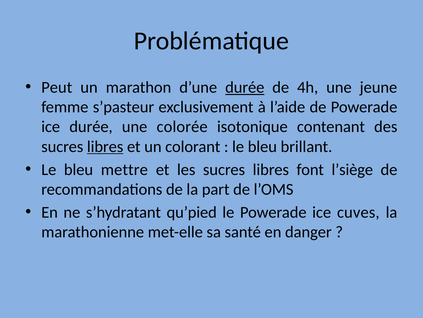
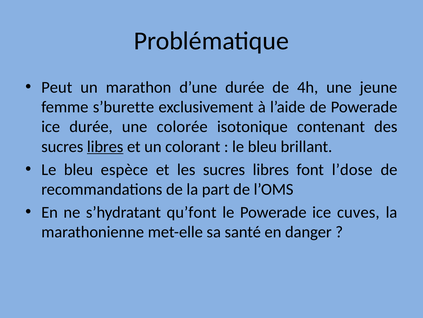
durée at (245, 87) underline: present -> none
s’pasteur: s’pasteur -> s’burette
mettre: mettre -> espèce
l’siège: l’siège -> l’dose
qu’pied: qu’pied -> qu’font
